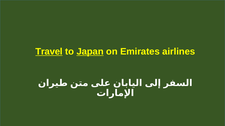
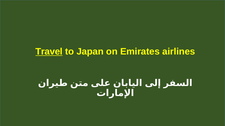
Japan underline: present -> none
